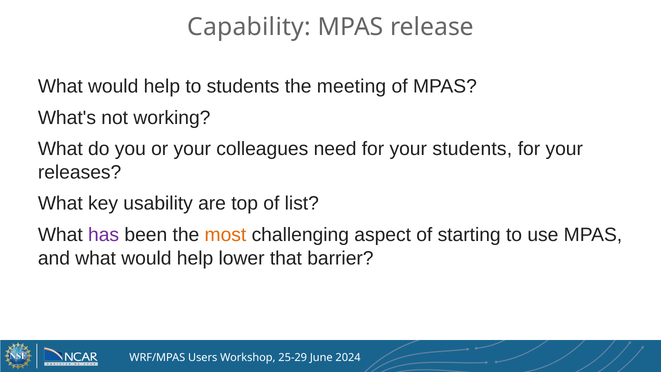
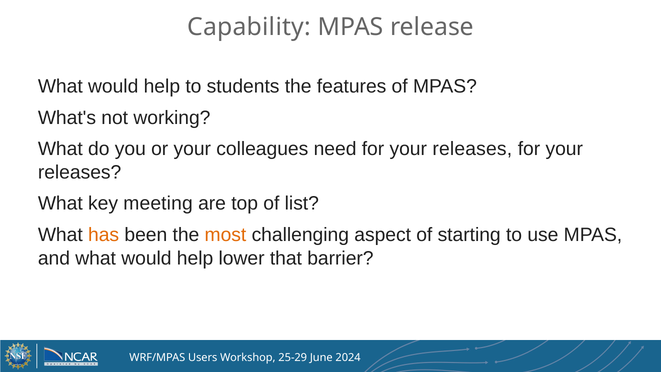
meeting: meeting -> features
need for your students: students -> releases
usability: usability -> meeting
has colour: purple -> orange
